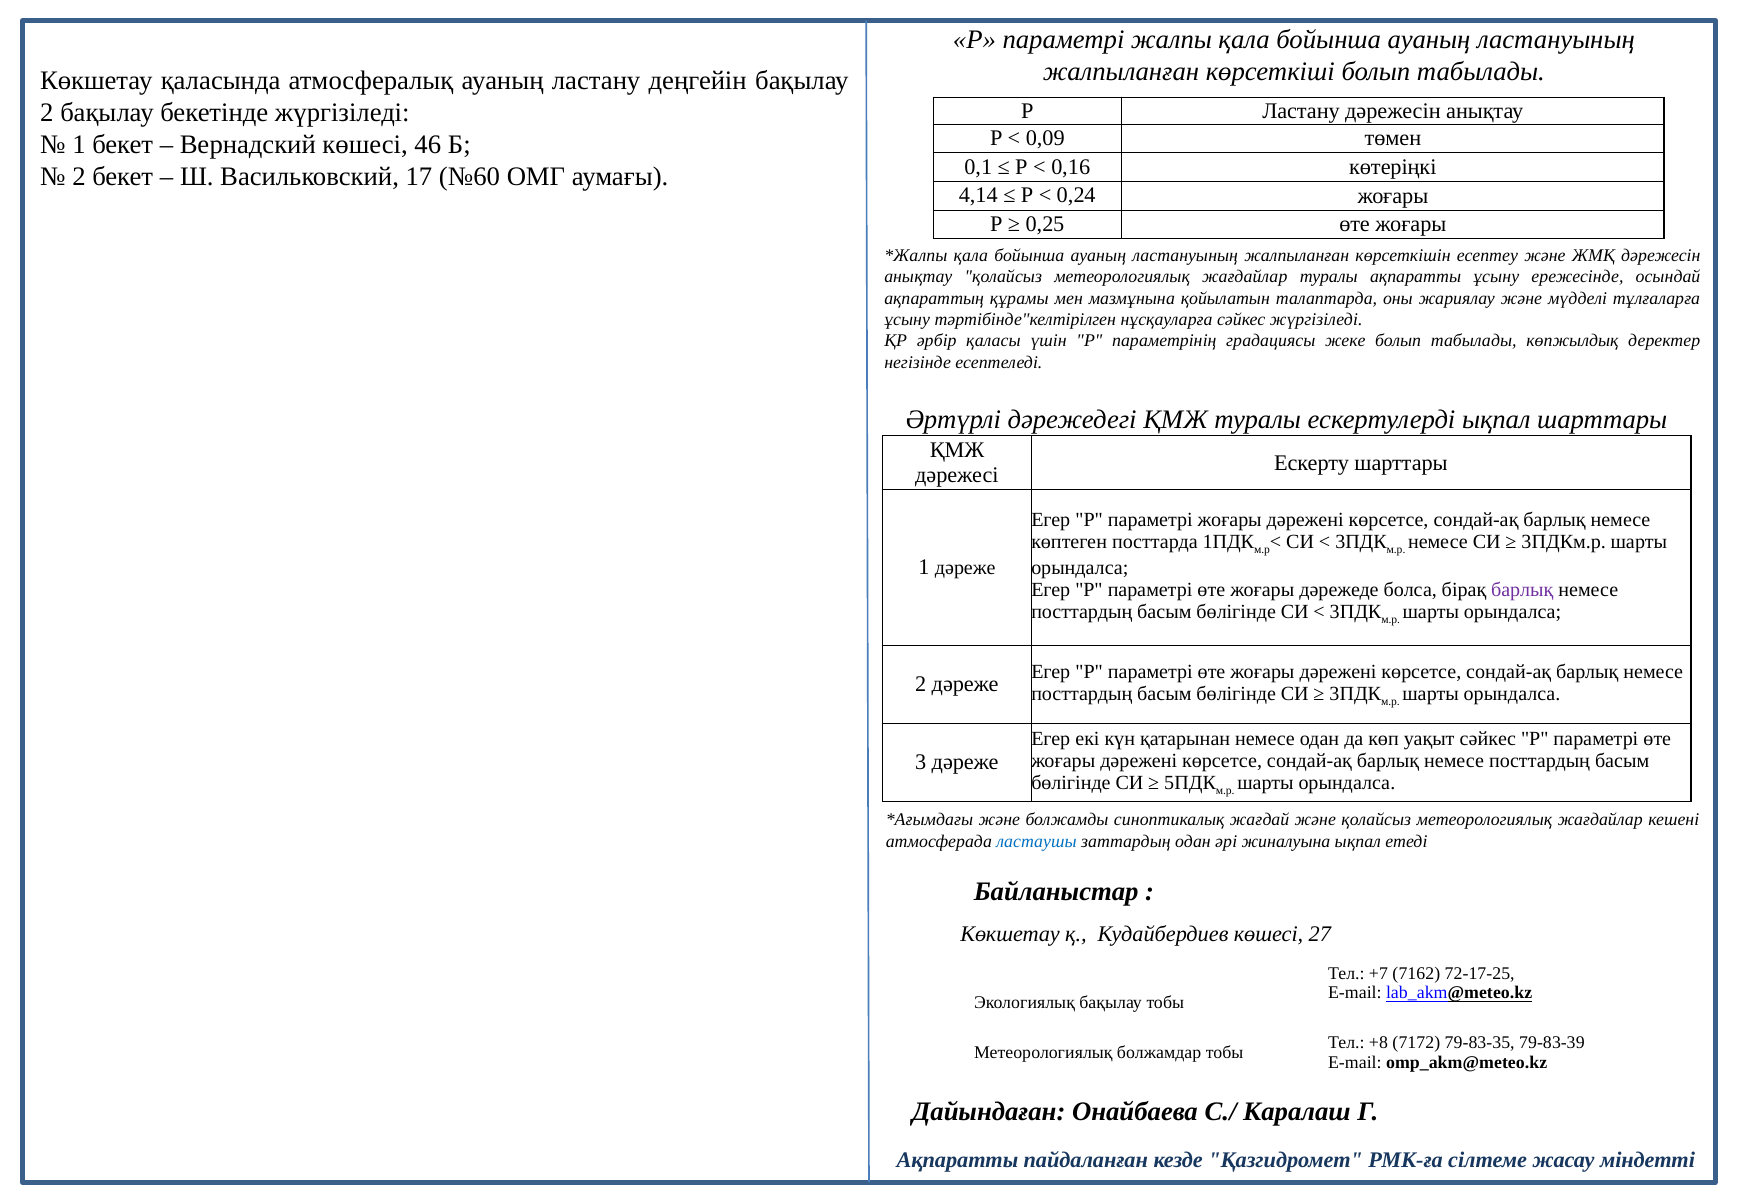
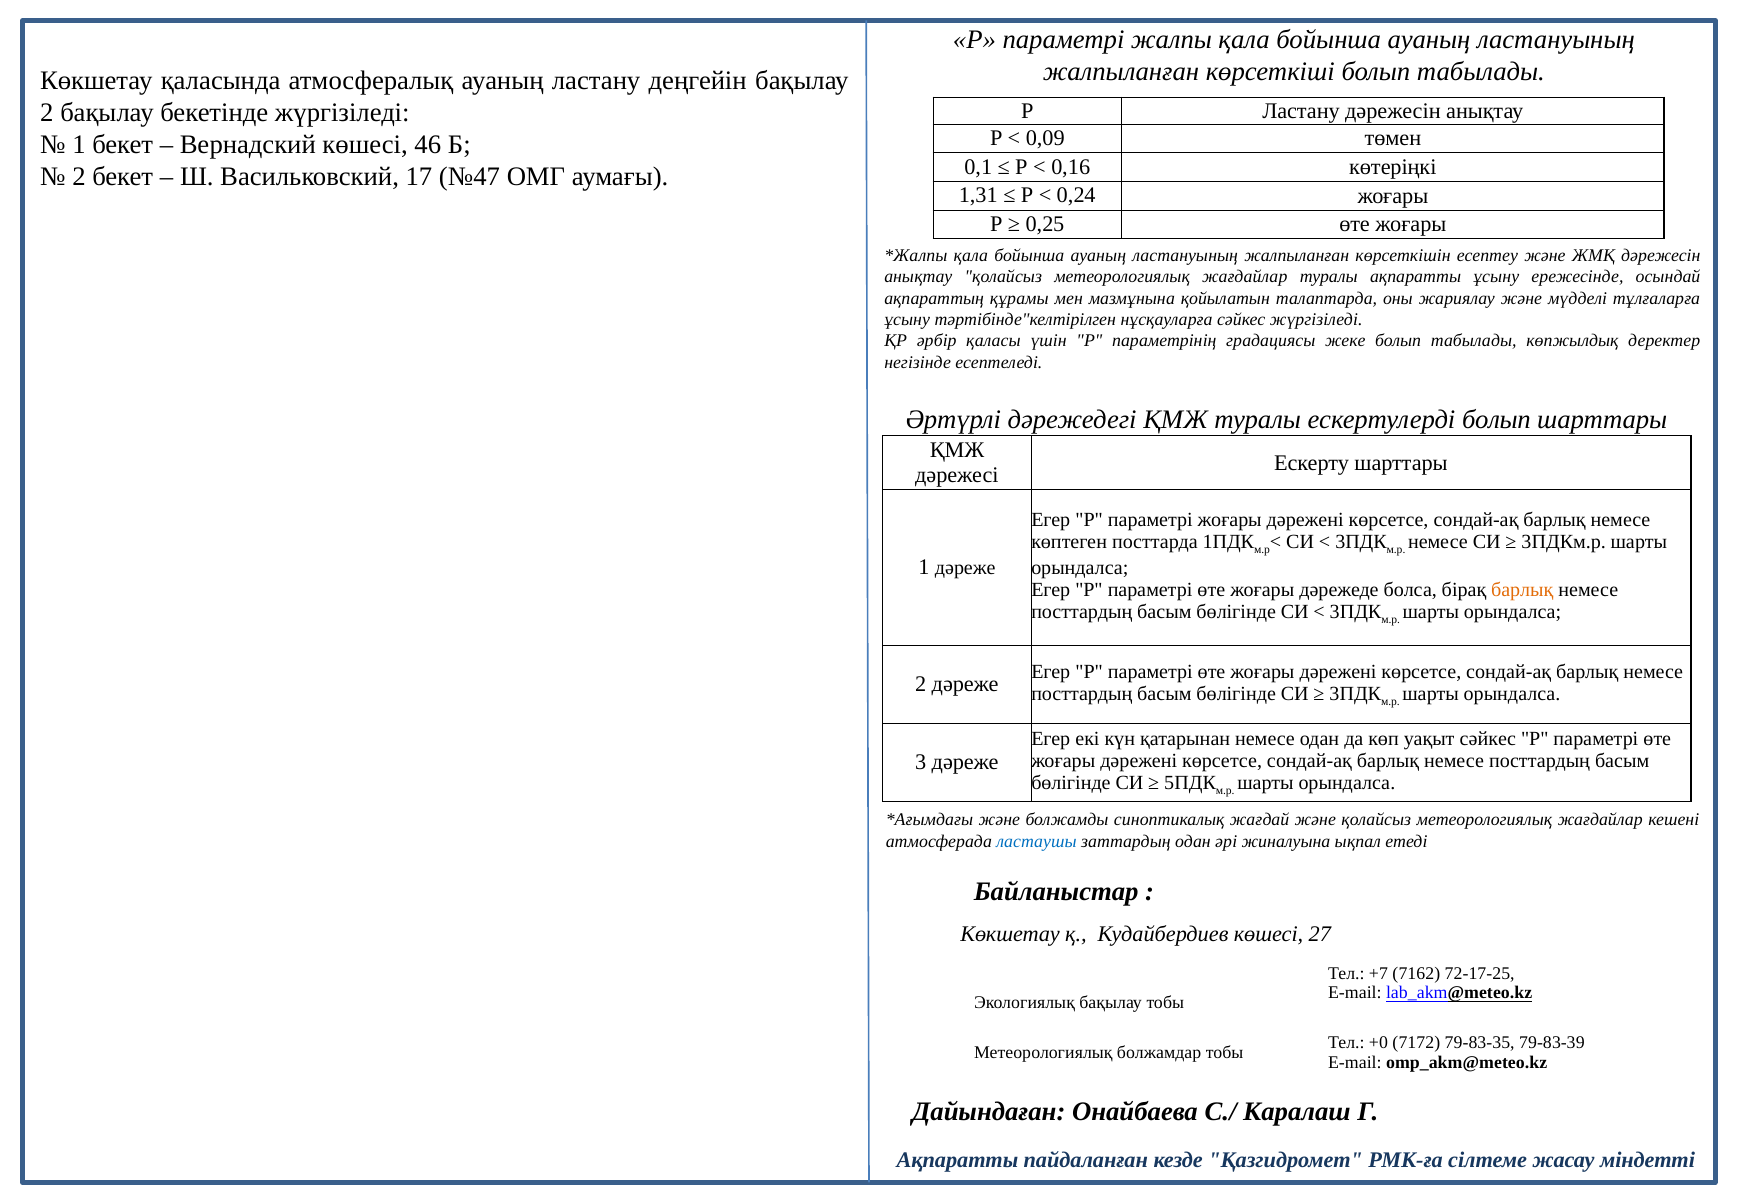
№60: №60 -> №47
4,14: 4,14 -> 1,31
ескертулерді ықпал: ықпал -> болып
барлық at (1522, 590) colour: purple -> orange
+8: +8 -> +0
